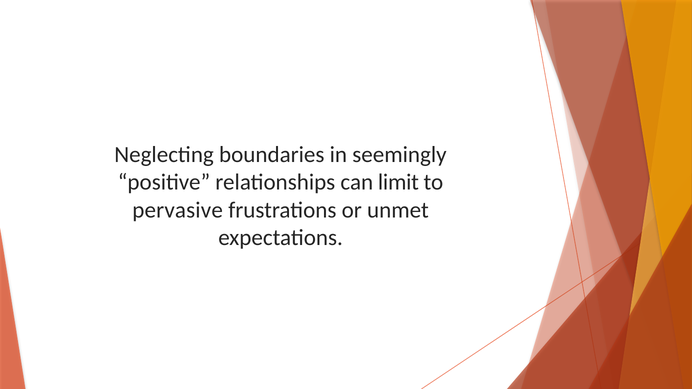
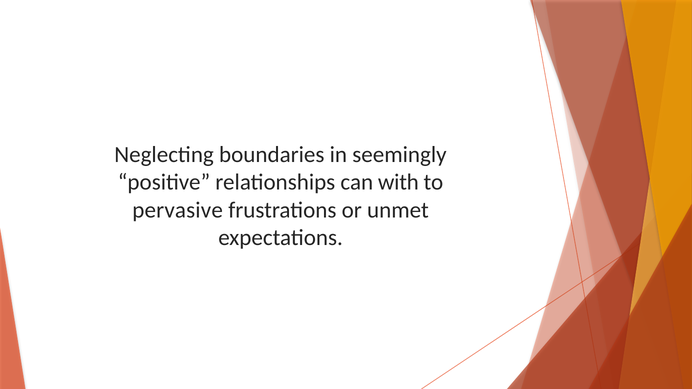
limit: limit -> with
